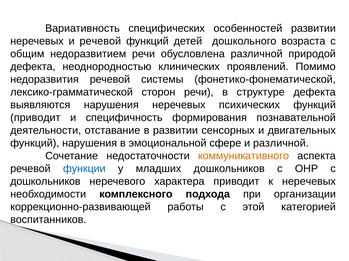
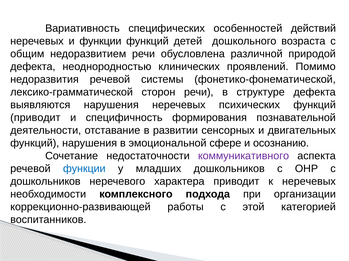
особенностей развитии: развитии -> действий
и речевой: речевой -> функции
и различной: различной -> осознанию
коммуникативного colour: orange -> purple
